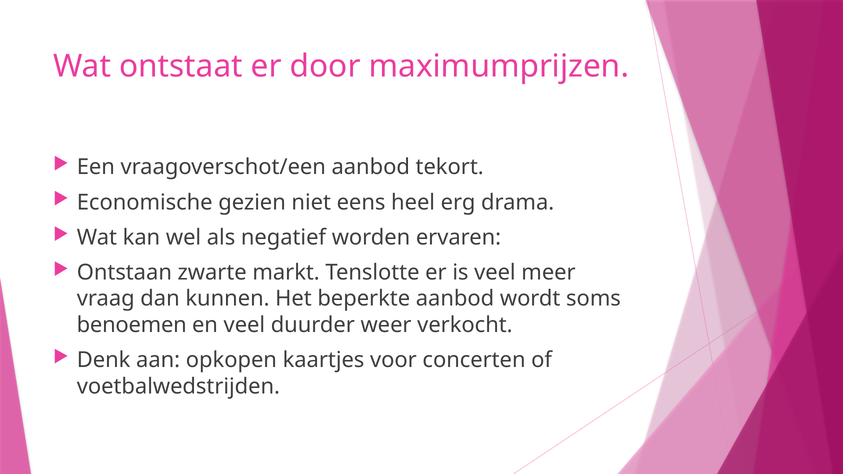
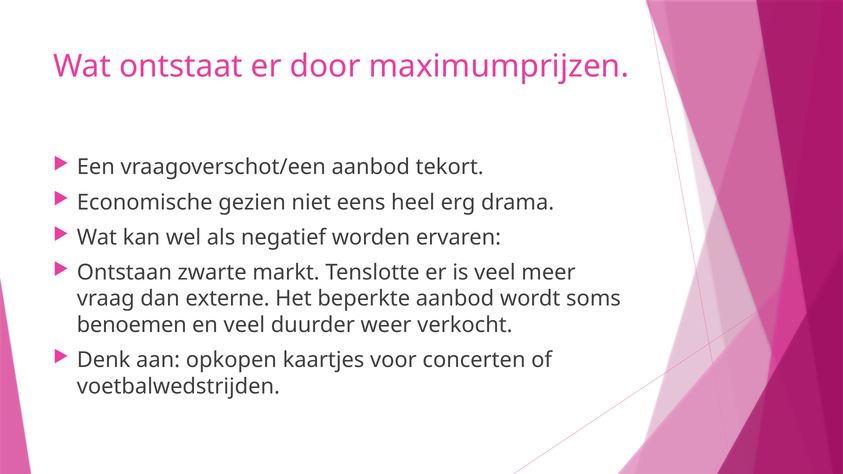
kunnen: kunnen -> externe
